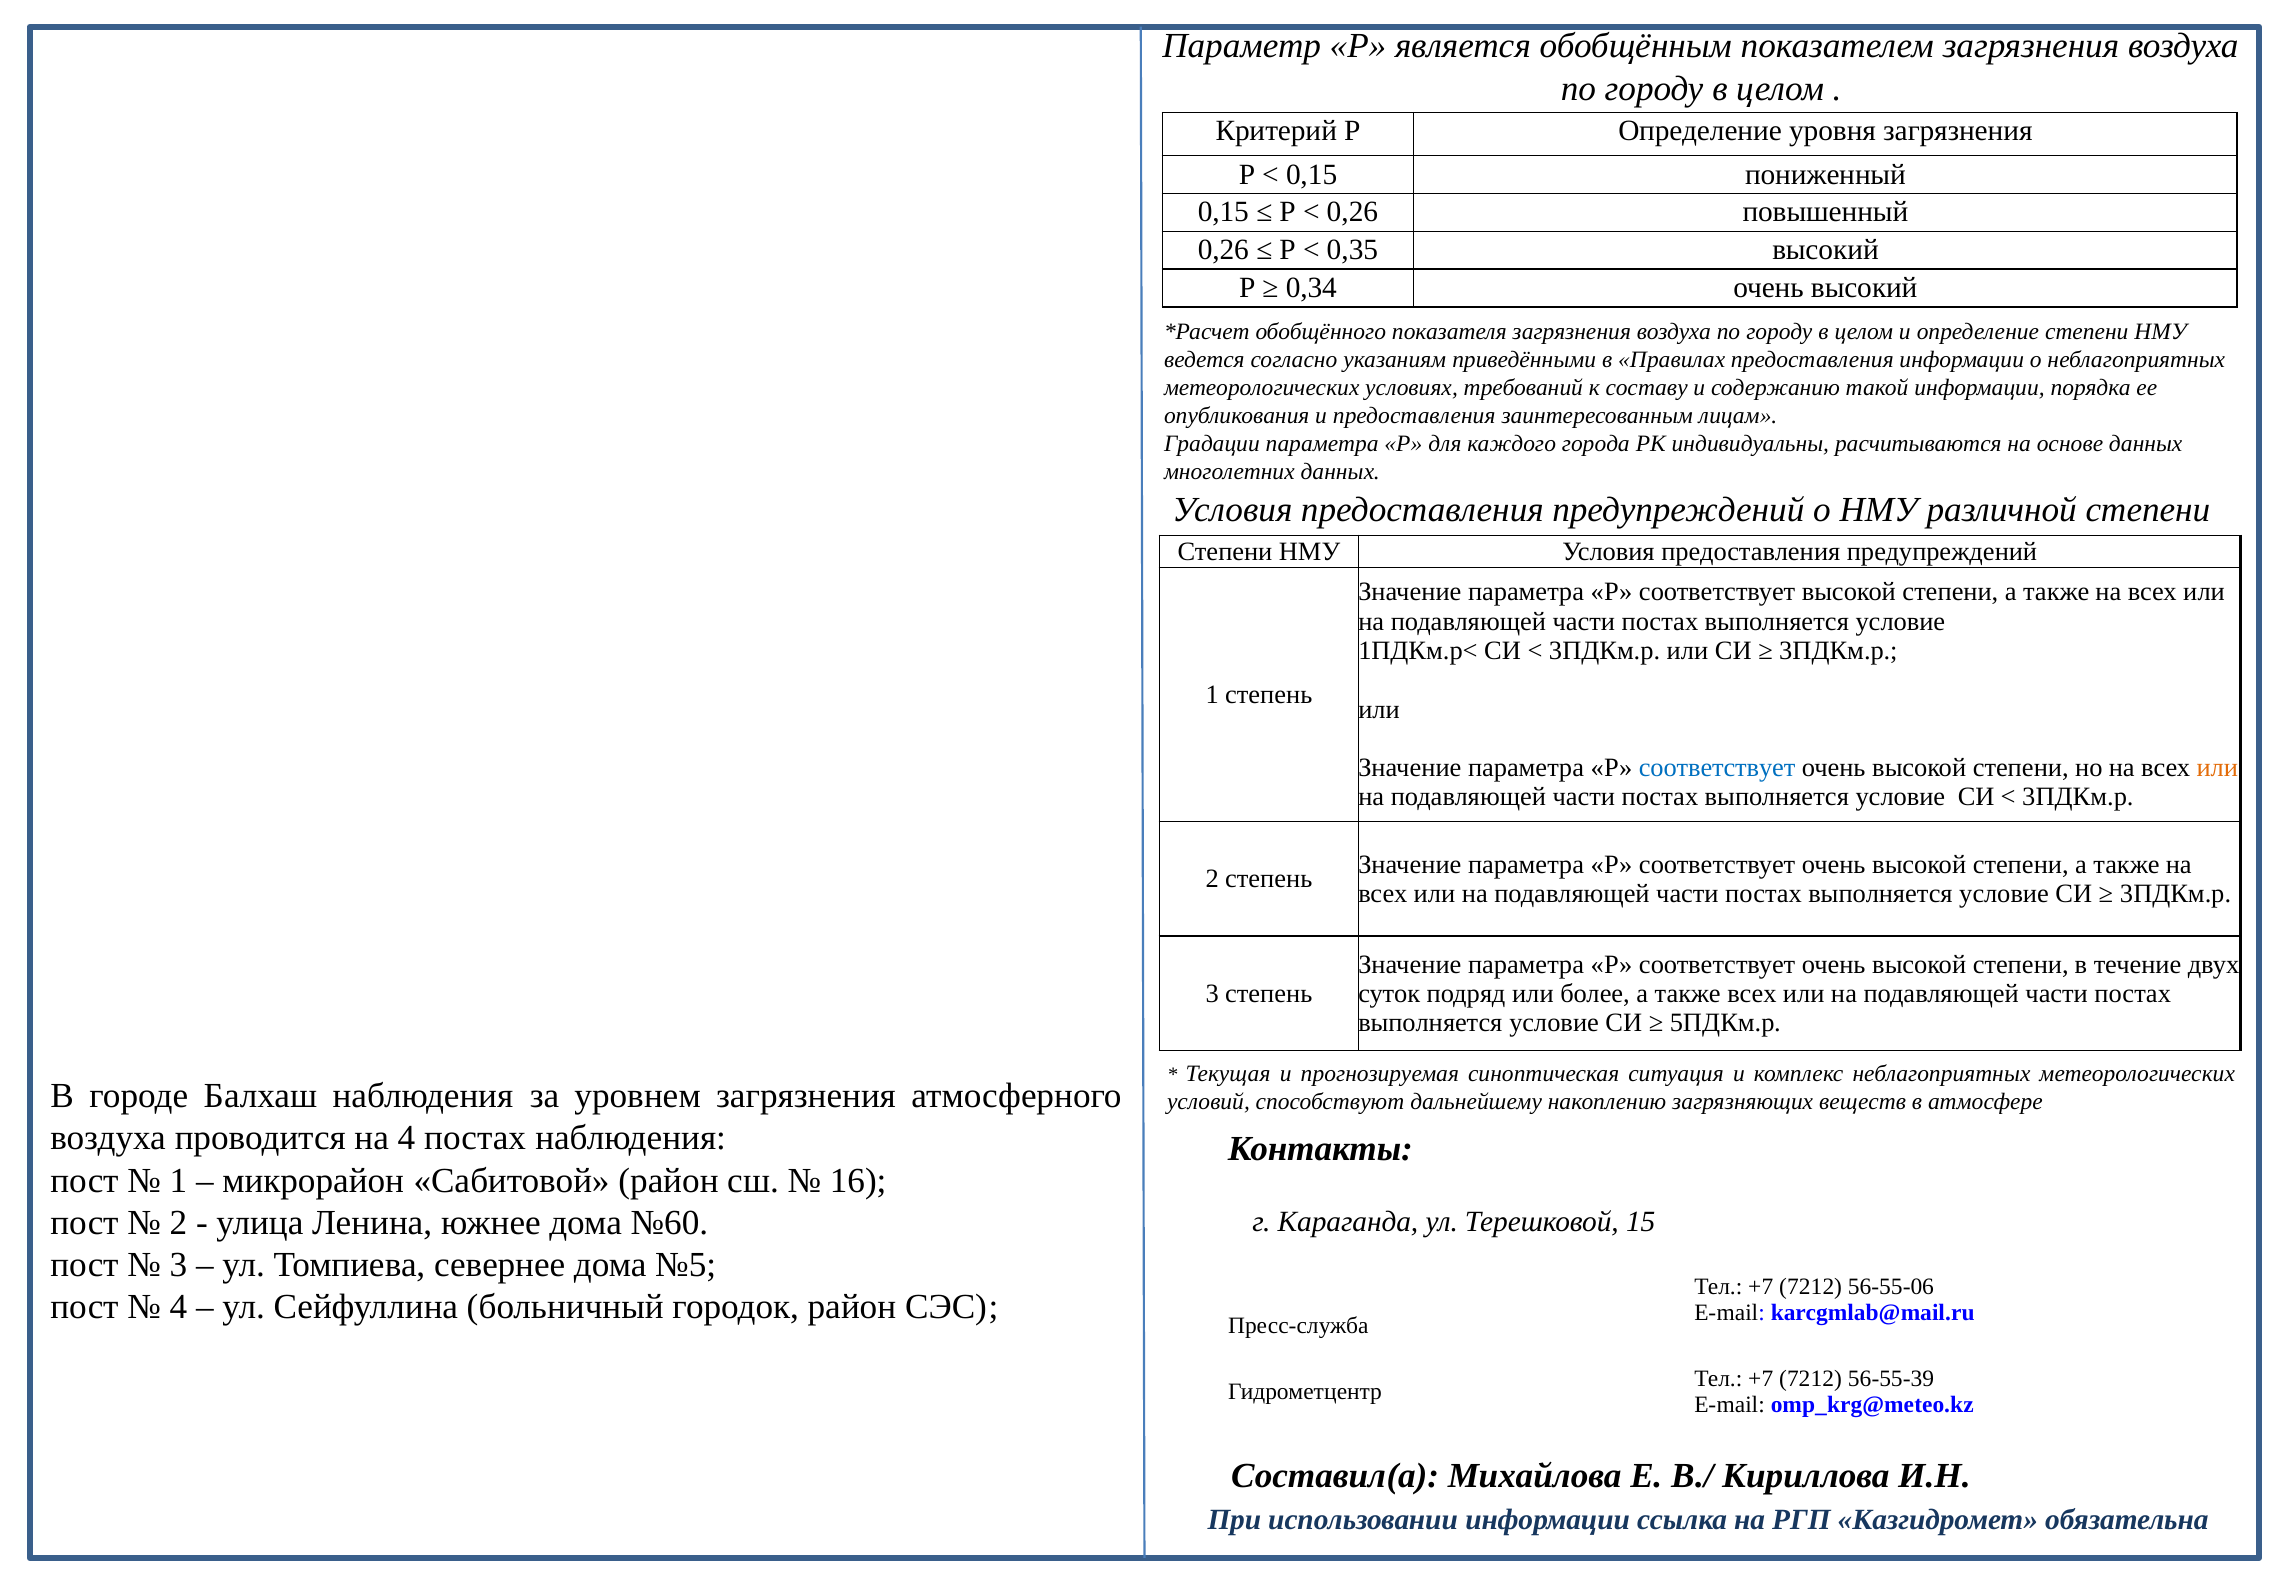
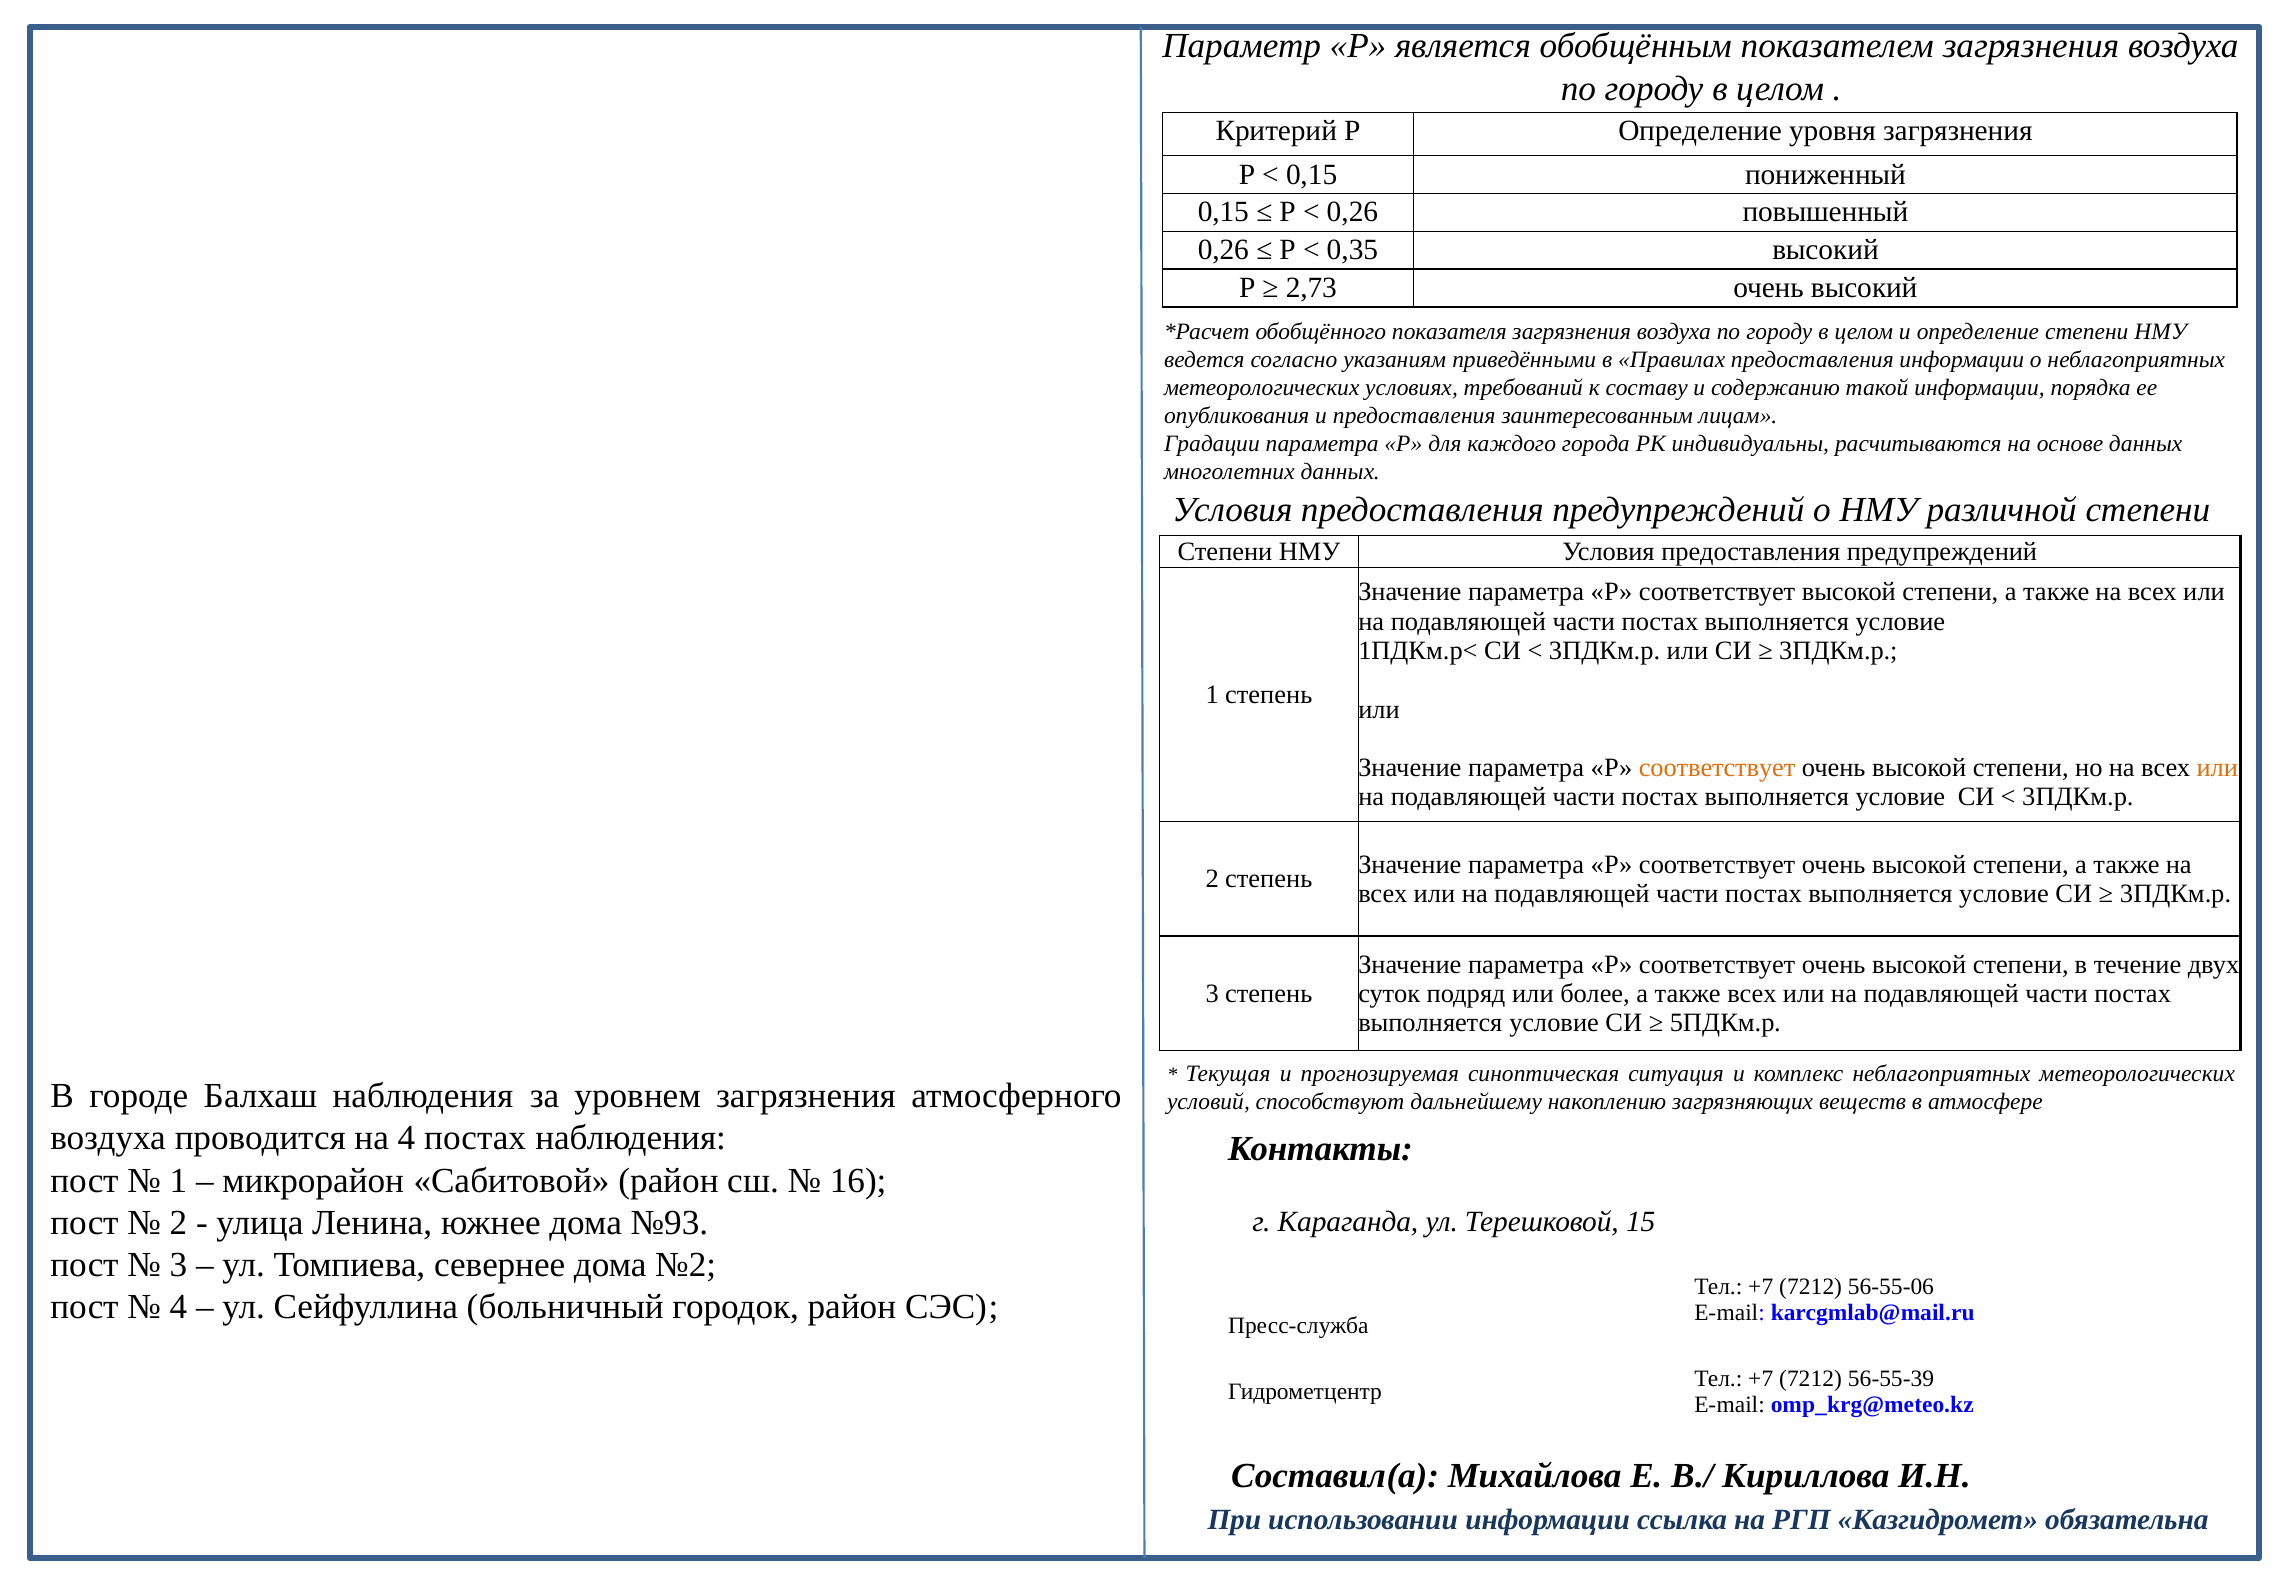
0,34: 0,34 -> 2,73
соответствует at (1717, 768) colour: blue -> orange
№60: №60 -> №93
№5: №5 -> №2
